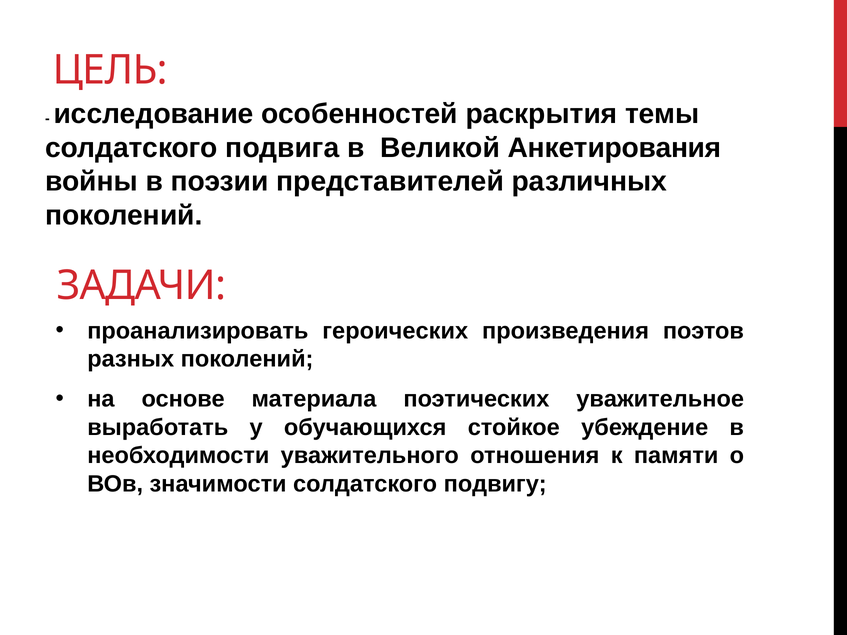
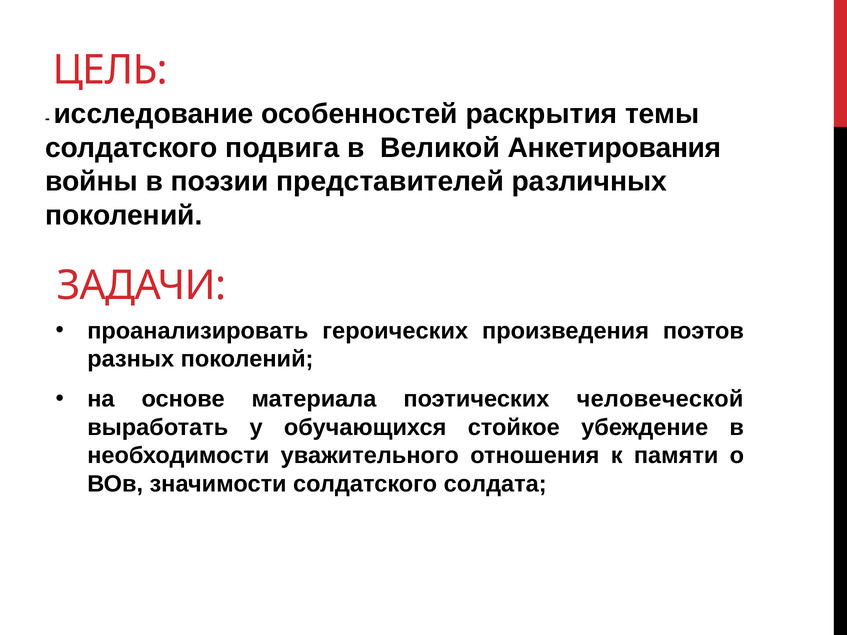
уважительное: уважительное -> человеческой
подвигу: подвигу -> солдата
